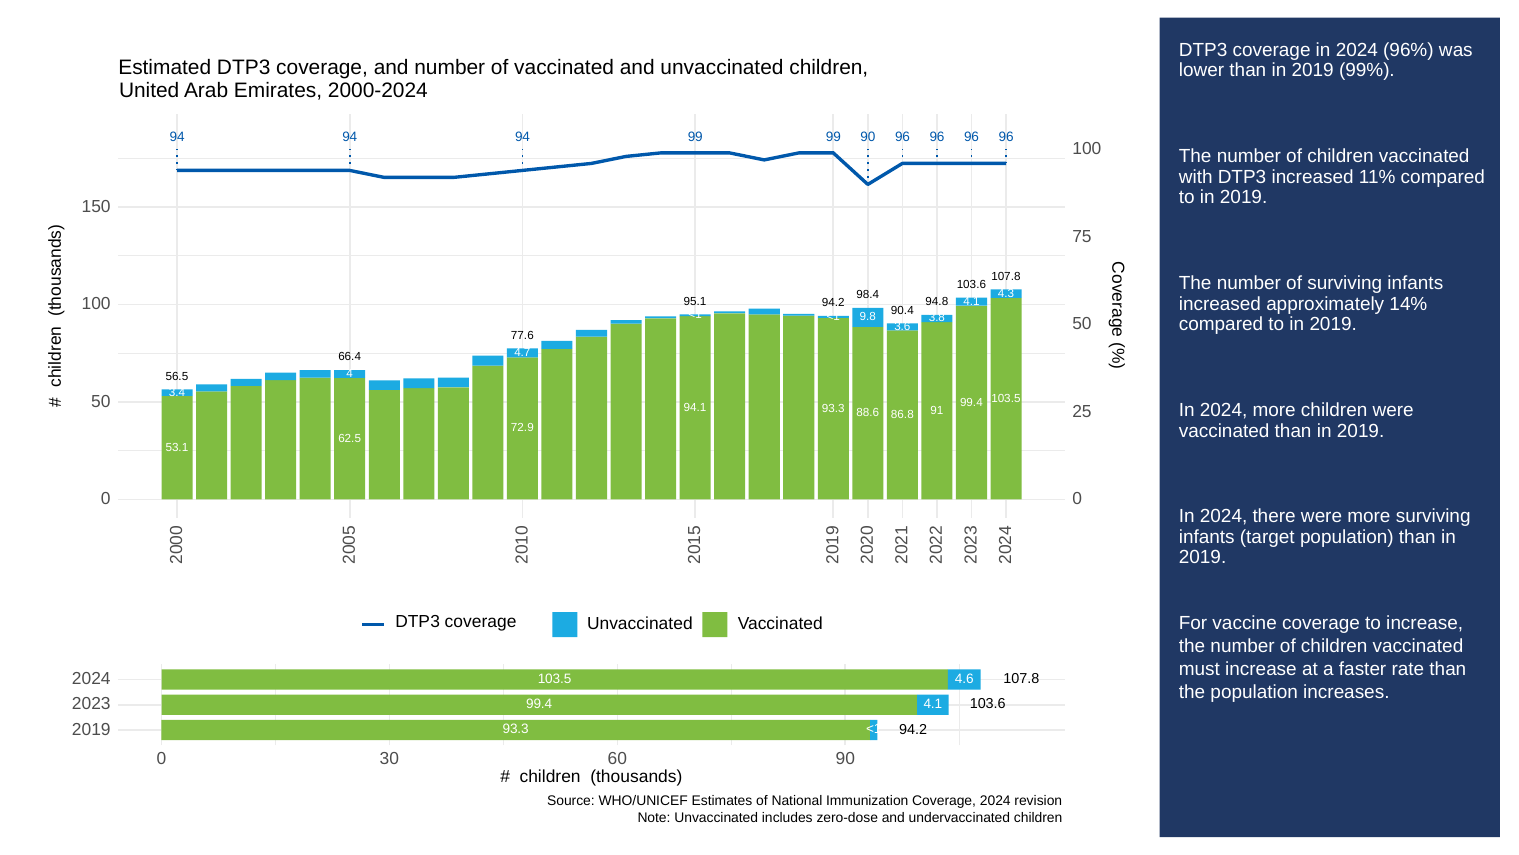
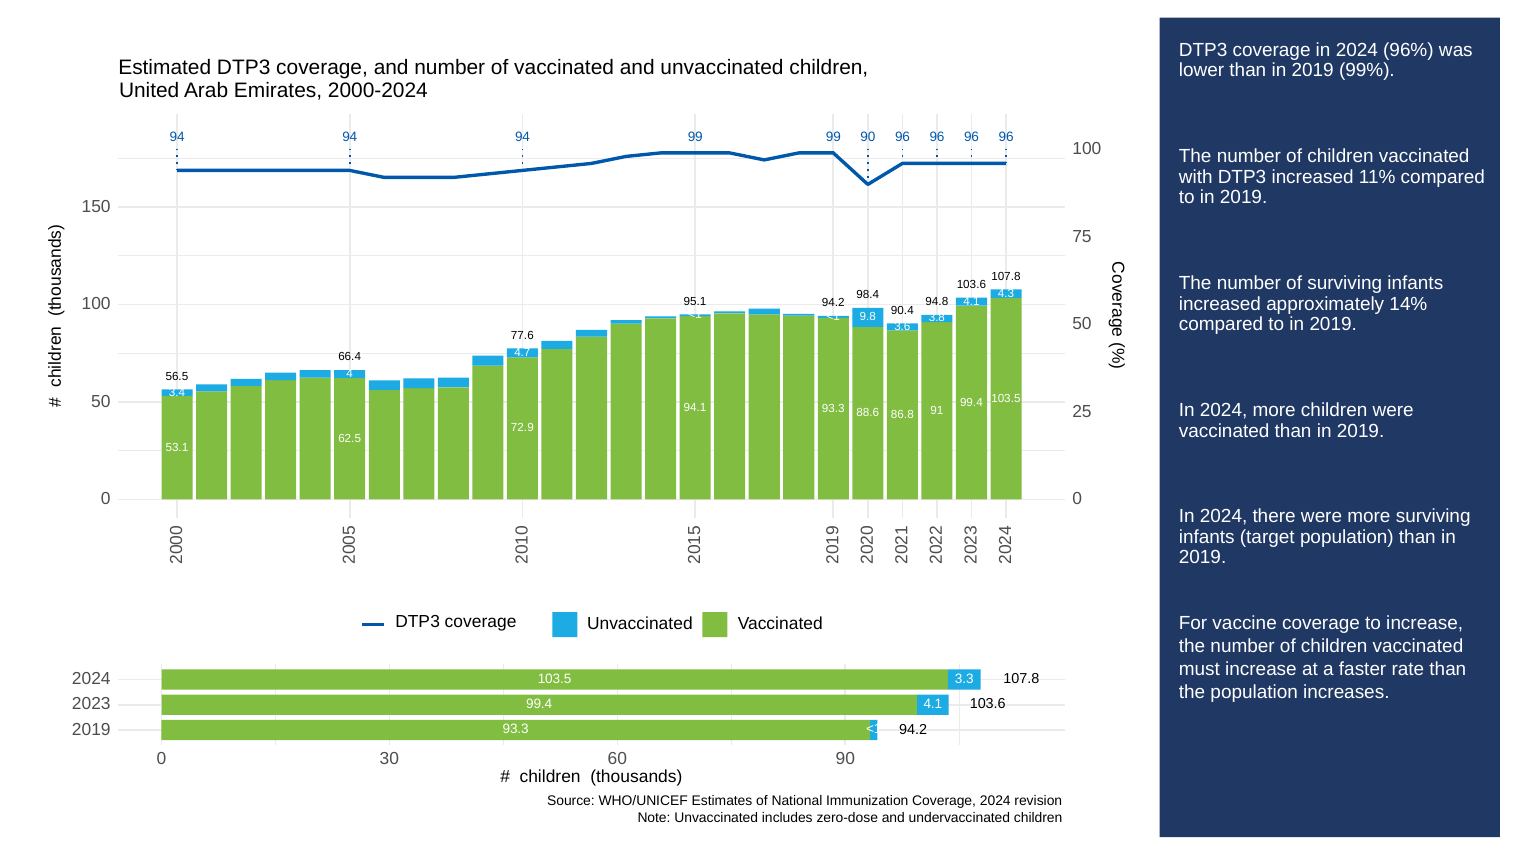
4.6: 4.6 -> 3.3
